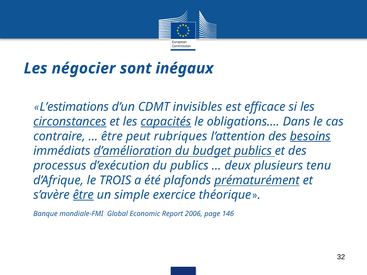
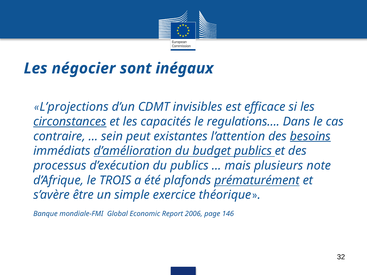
L’estimations: L’estimations -> L’projections
capacités underline: present -> none
obligations…: obligations… -> regulations…
être at (112, 136): être -> sein
rubriques: rubriques -> existantes
deux: deux -> mais
tenu: tenu -> note
être at (83, 195) underline: present -> none
